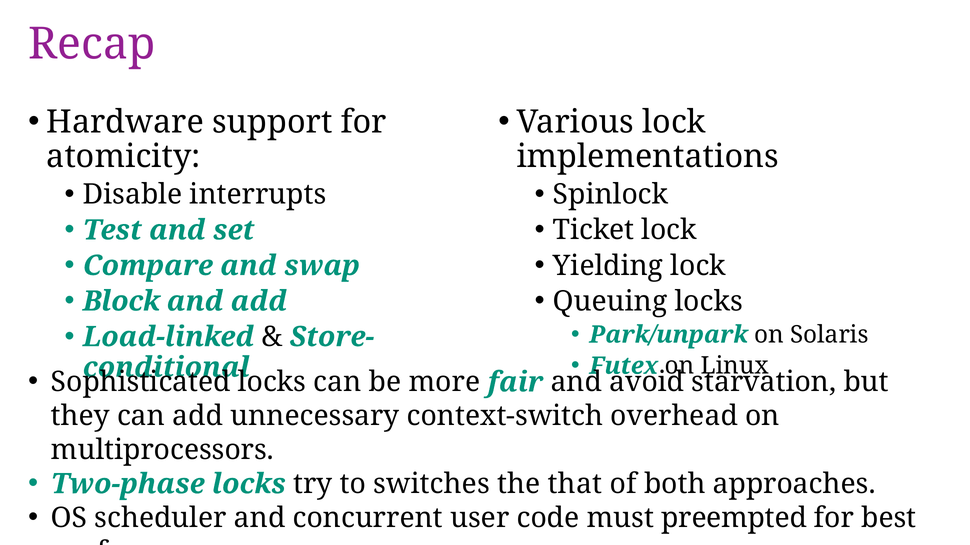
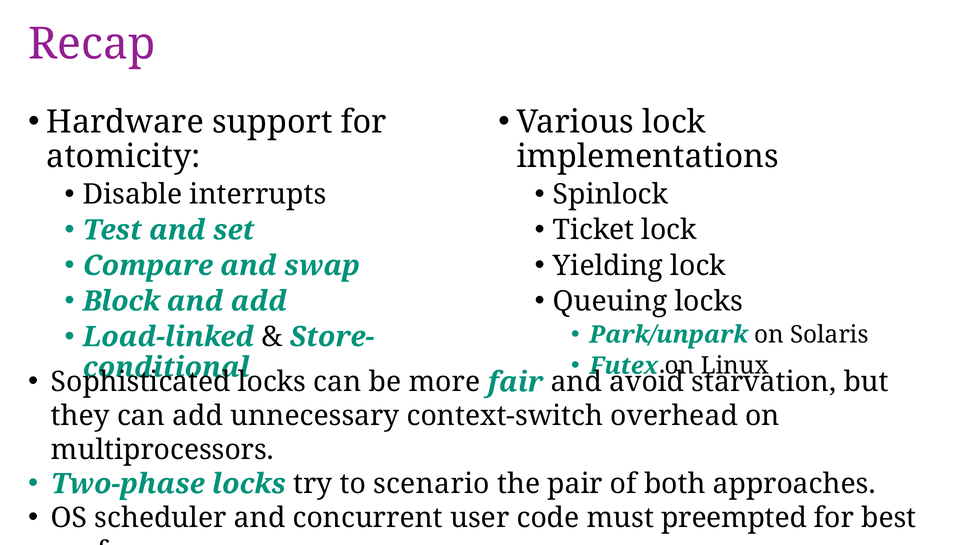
switches: switches -> scenario
that: that -> pair
